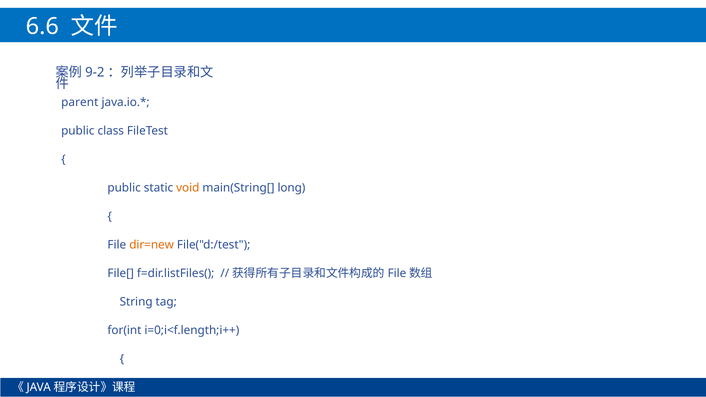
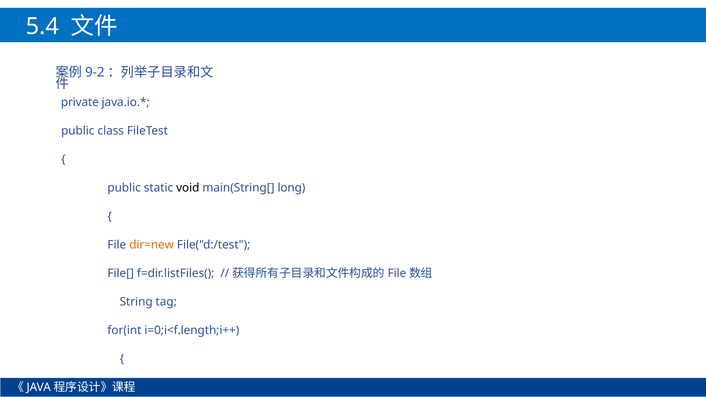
6.6: 6.6 -> 5.4
parent: parent -> private
void colour: orange -> black
